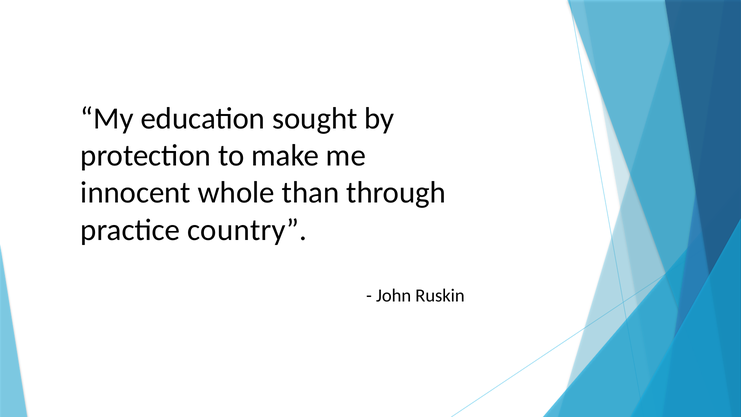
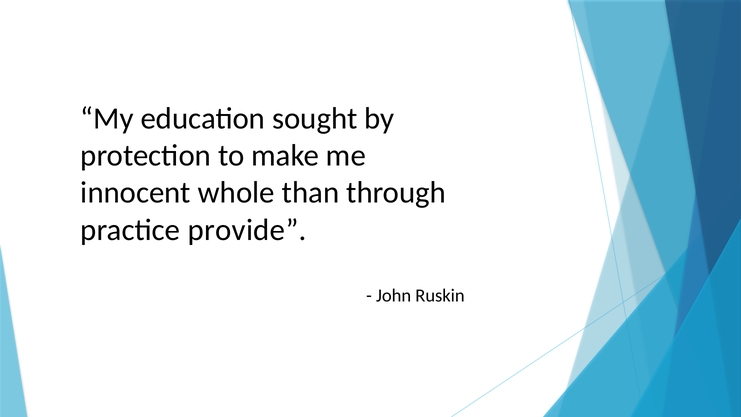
country: country -> provide
